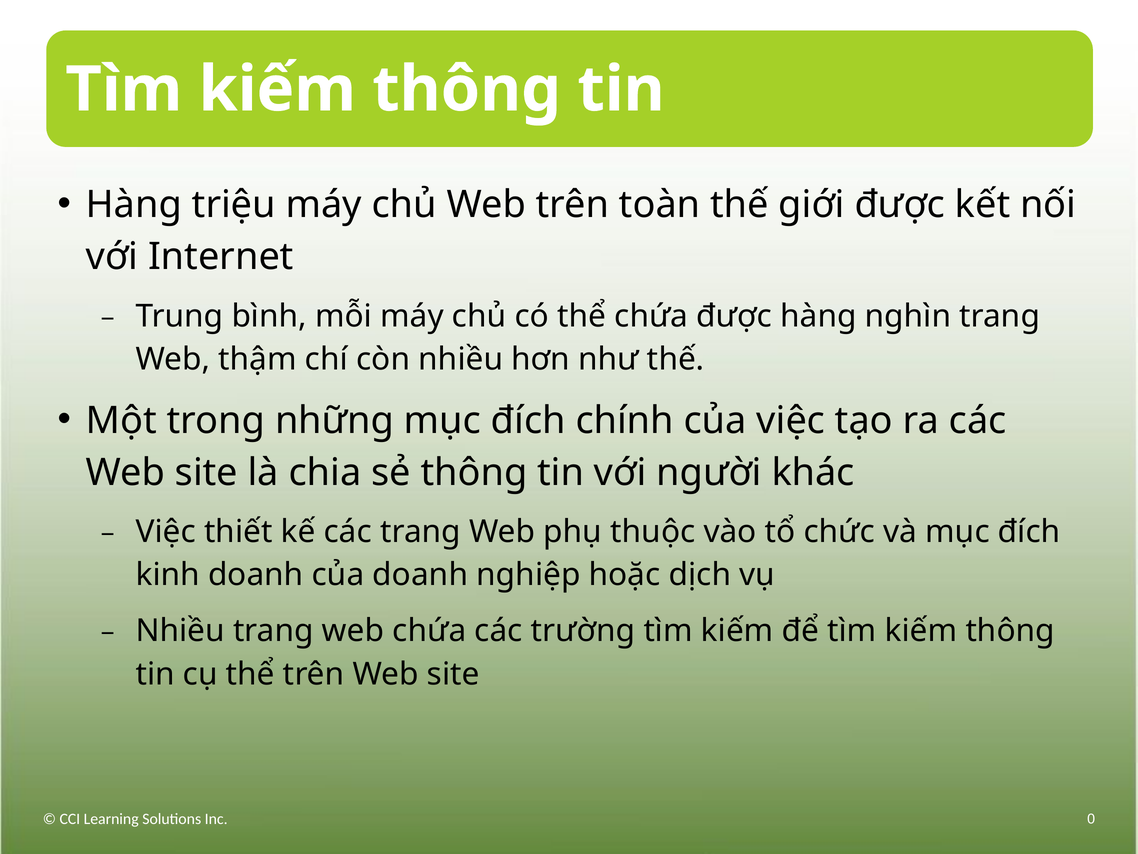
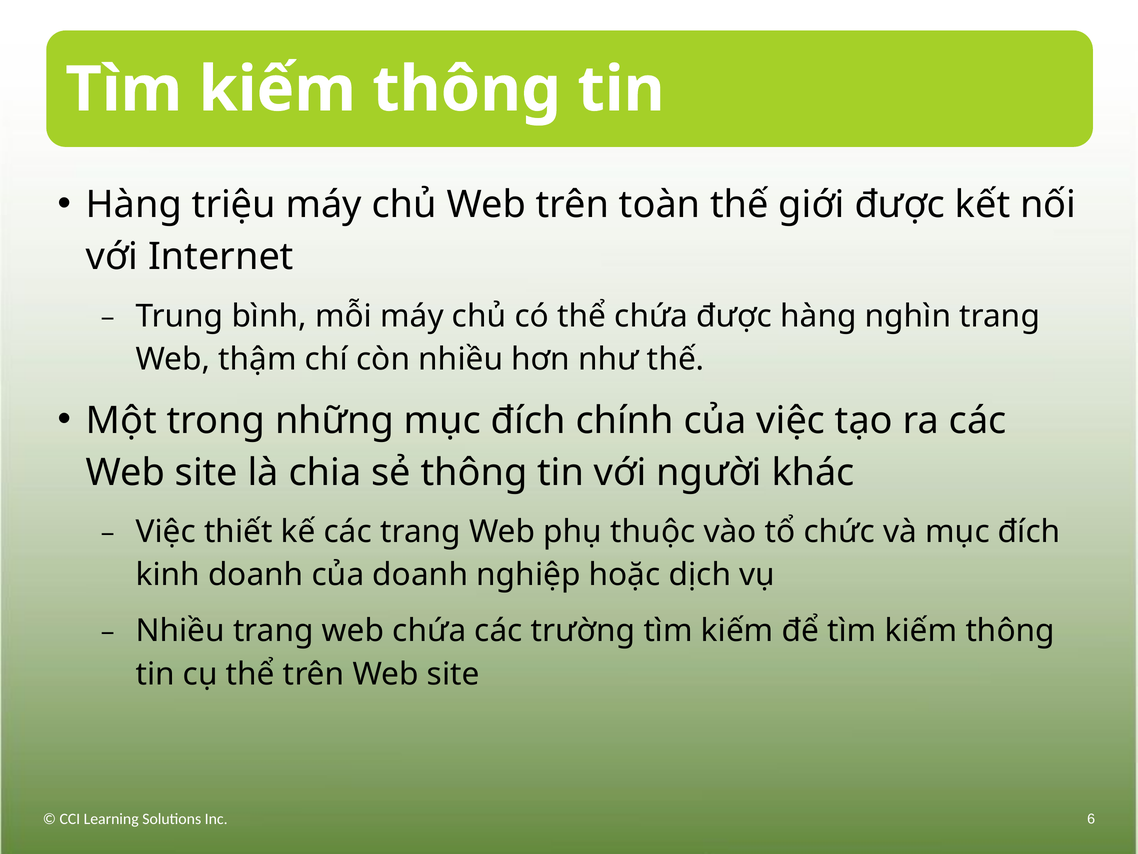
0: 0 -> 6
